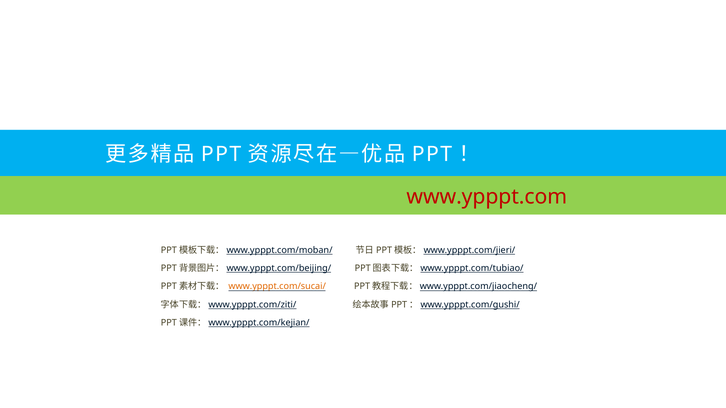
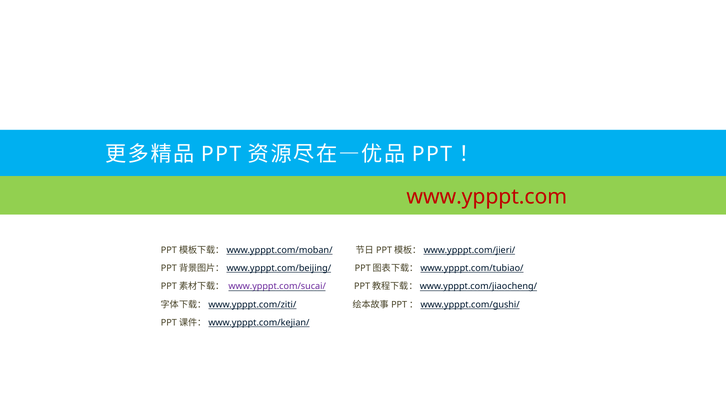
www.ypppt.com/sucai/ colour: orange -> purple
